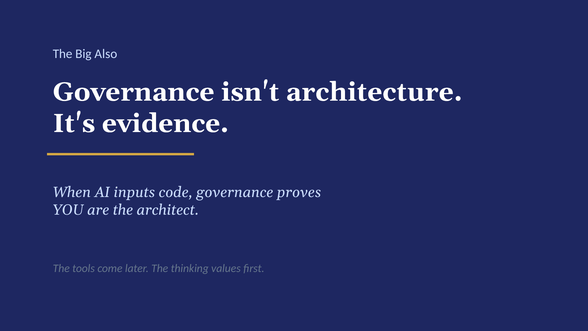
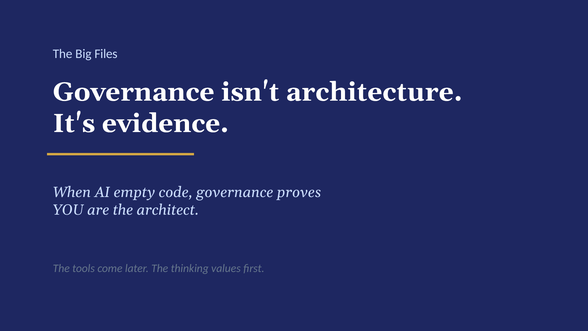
Also: Also -> Files
inputs: inputs -> empty
